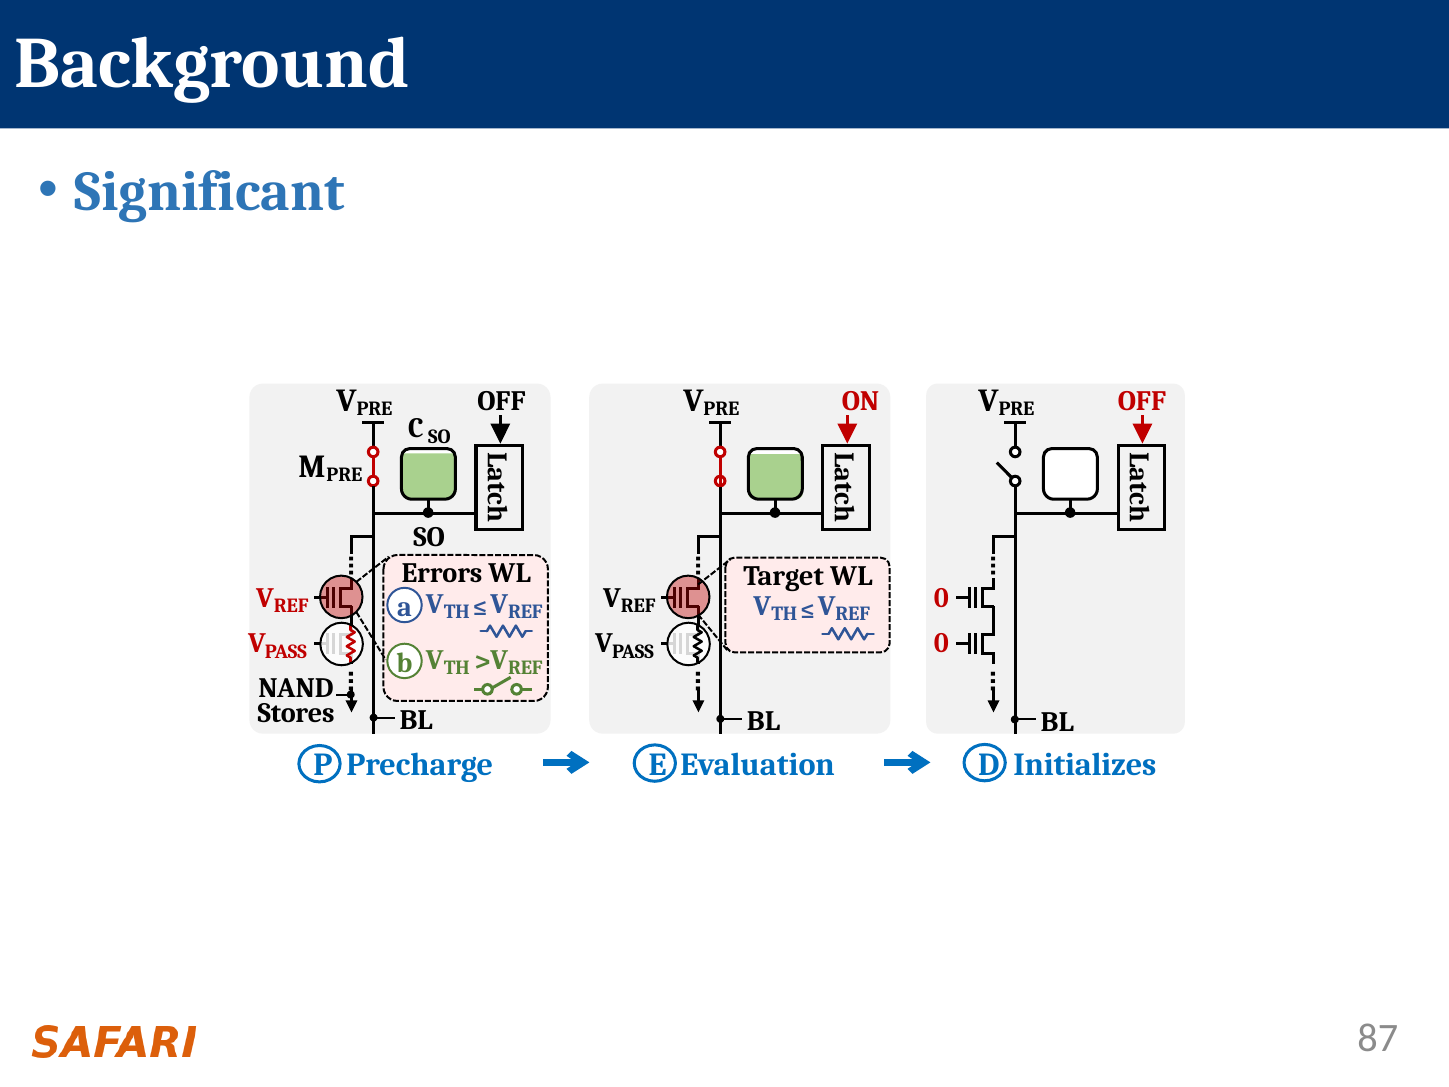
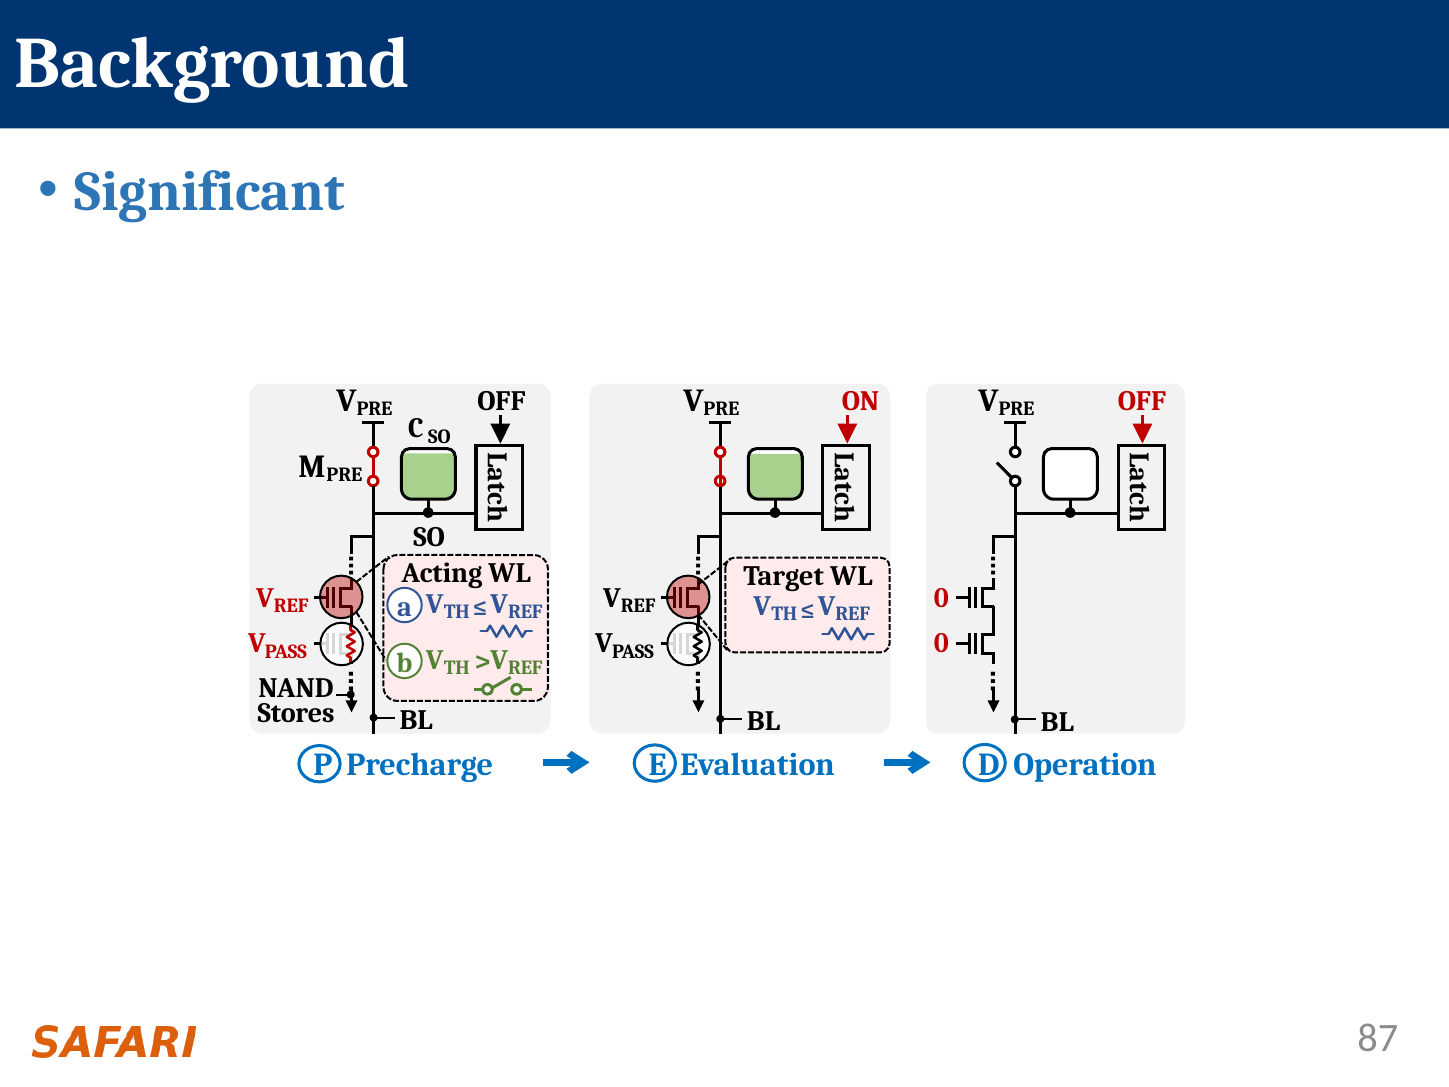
Errors: Errors -> Acting
Initializes: Initializes -> Operation
